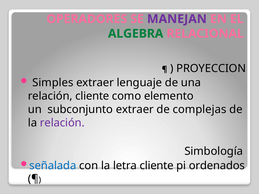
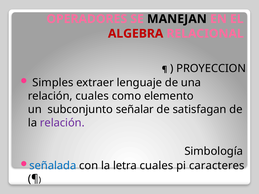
MANEJAN colour: purple -> black
ALGEBRA colour: green -> red
relación cliente: cliente -> cuales
subconjunto extraer: extraer -> señalar
complejas: complejas -> satisfagan
letra cliente: cliente -> cuales
ordenados: ordenados -> caracteres
